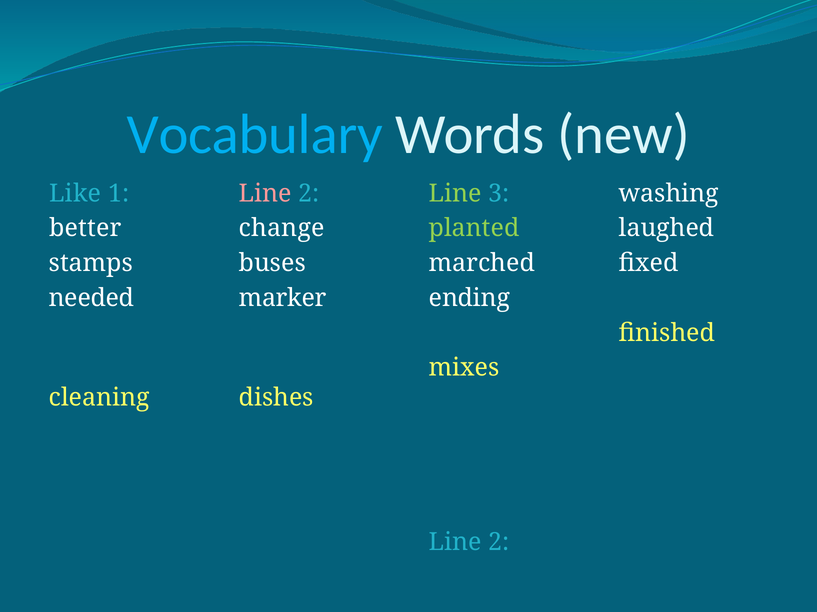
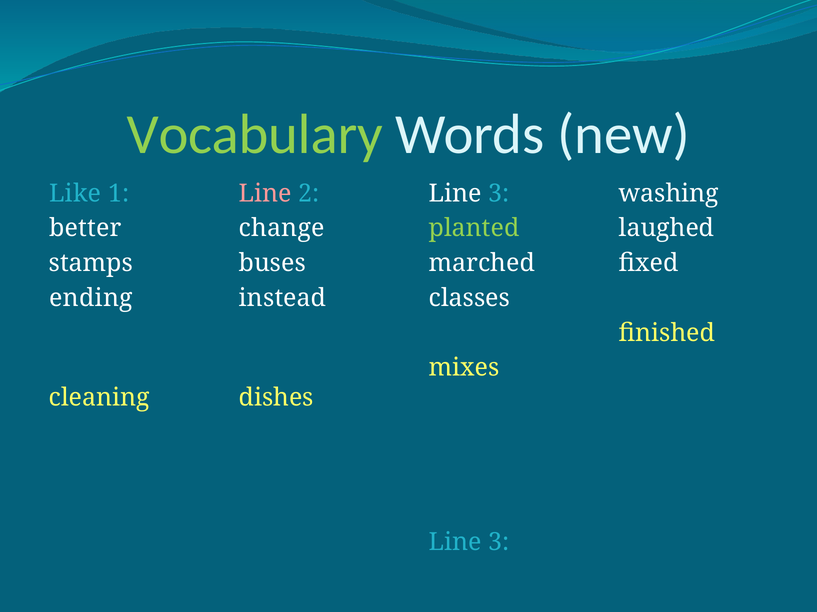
Vocabulary colour: light blue -> light green
Line at (455, 194) colour: light green -> white
needed: needed -> ending
marker: marker -> instead
ending: ending -> classes
2 at (499, 543): 2 -> 3
